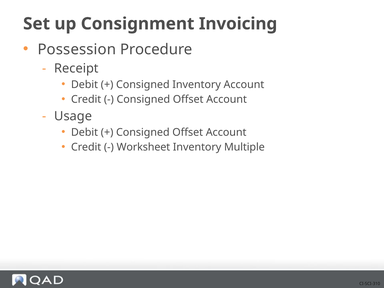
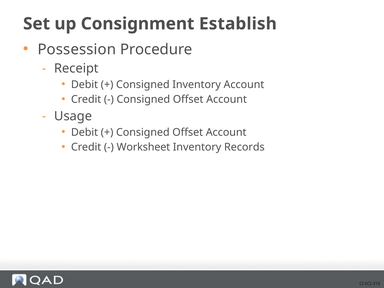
Invoicing: Invoicing -> Establish
Multiple: Multiple -> Records
